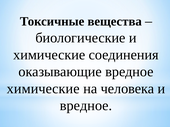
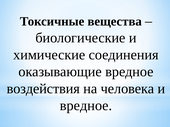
химические at (43, 89): химические -> воздействия
